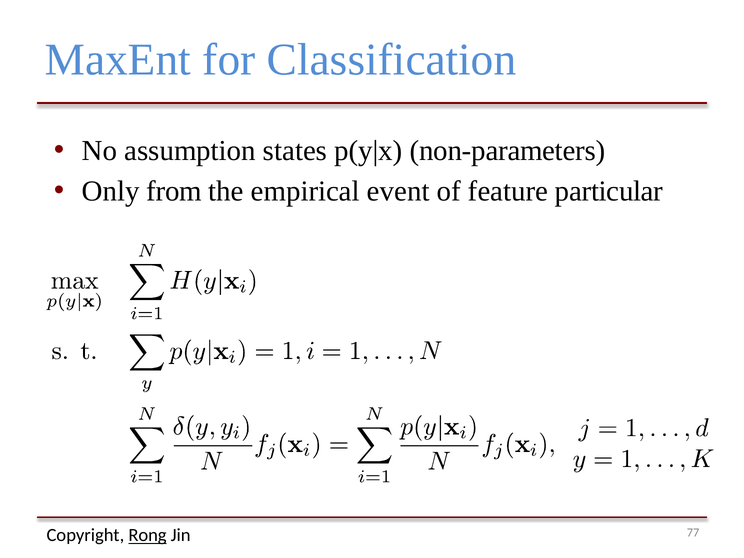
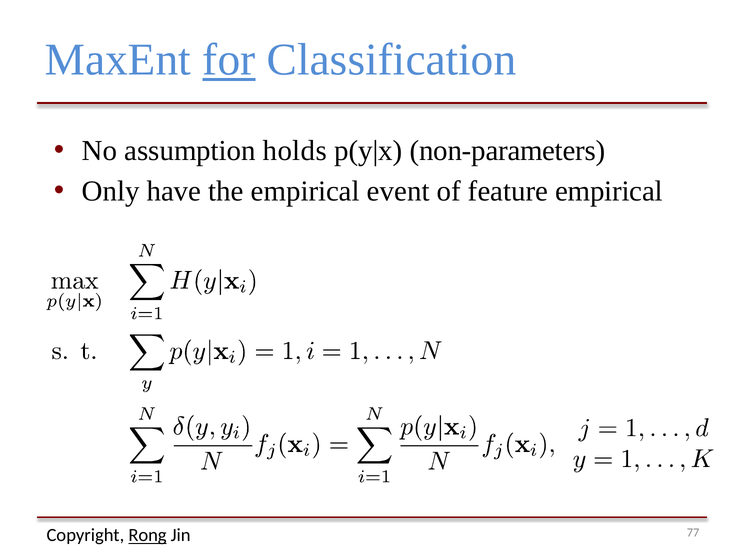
for underline: none -> present
states: states -> holds
from: from -> have
feature particular: particular -> empirical
